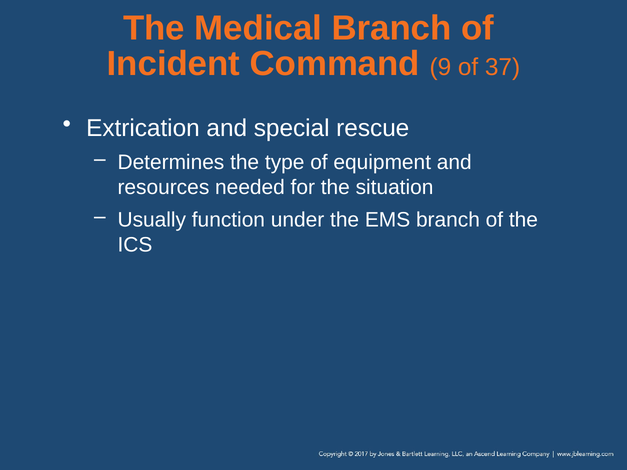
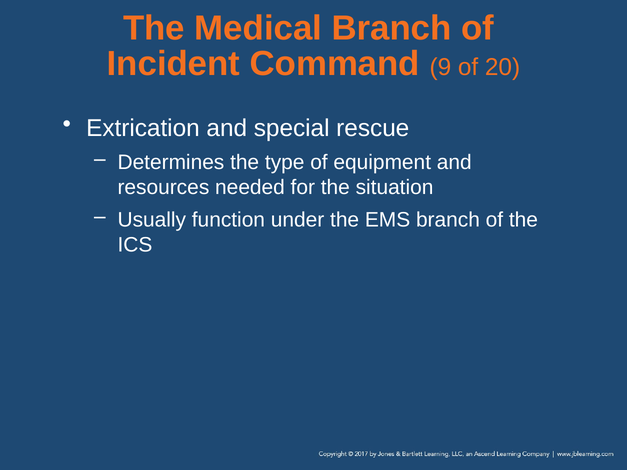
37: 37 -> 20
